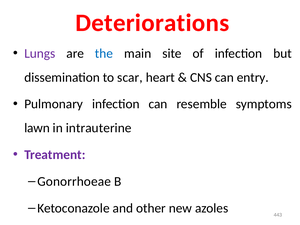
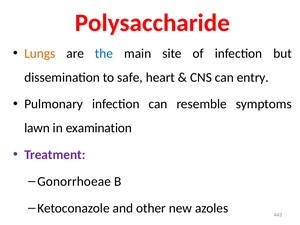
Deteriorations: Deteriorations -> Polysaccharide
Lungs colour: purple -> orange
scar: scar -> safe
intrauterine: intrauterine -> examination
